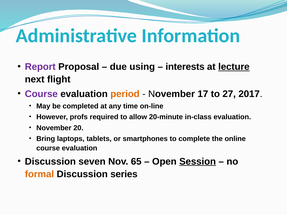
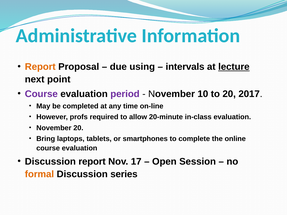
Report at (40, 67) colour: purple -> orange
interests: interests -> intervals
flight: flight -> point
period colour: orange -> purple
17: 17 -> 10
to 27: 27 -> 20
Discussion seven: seven -> report
65: 65 -> 17
Session underline: present -> none
